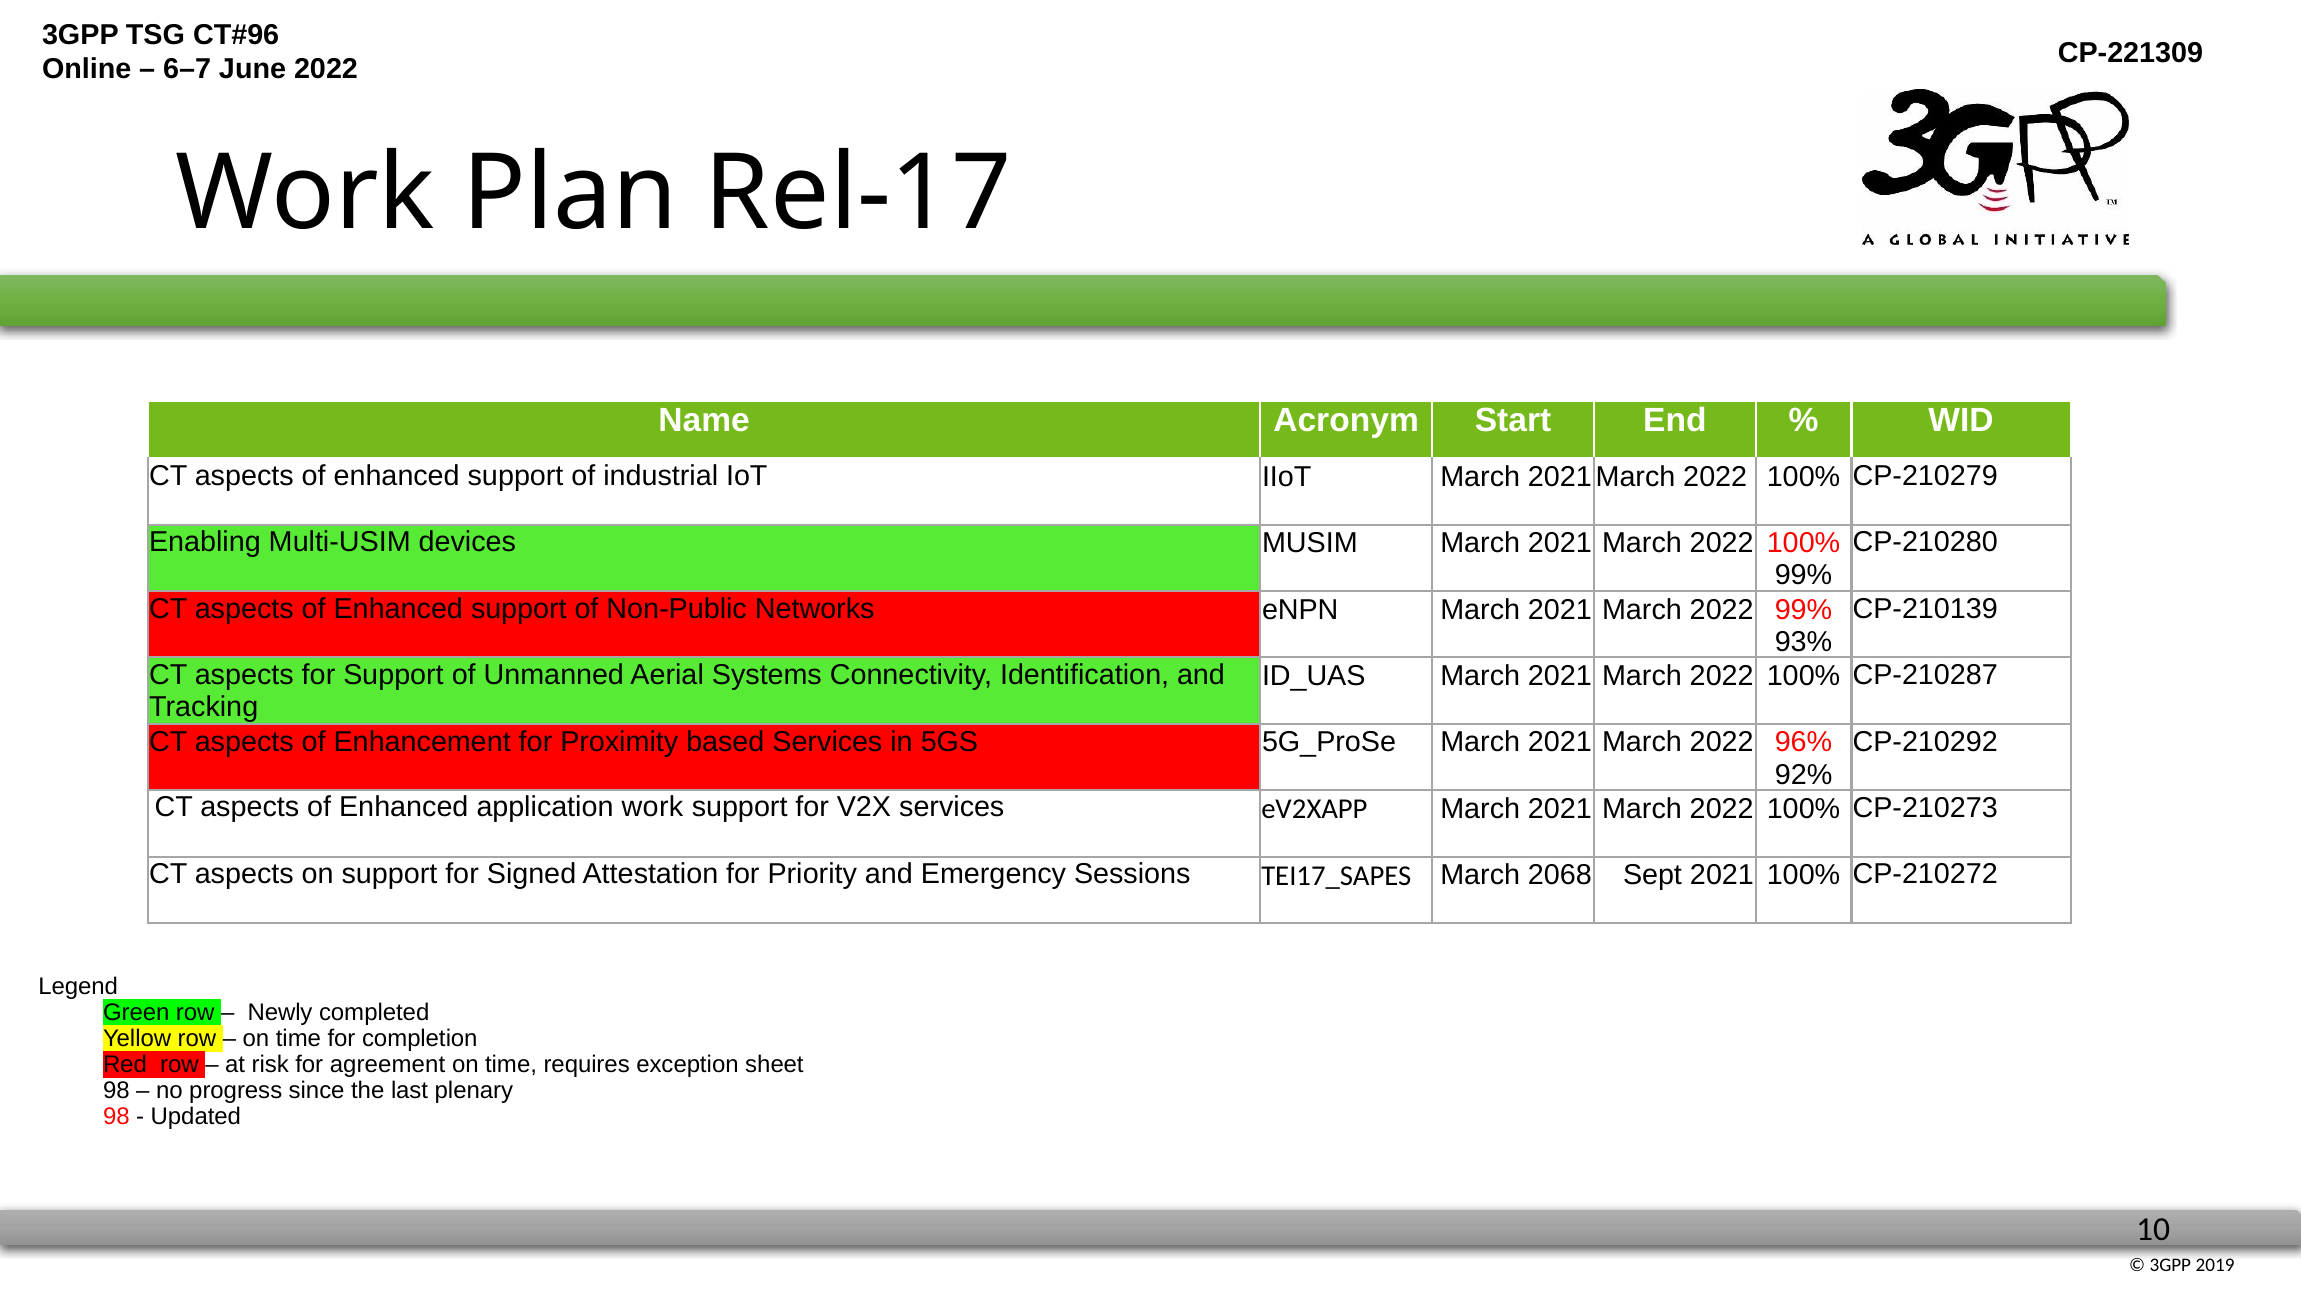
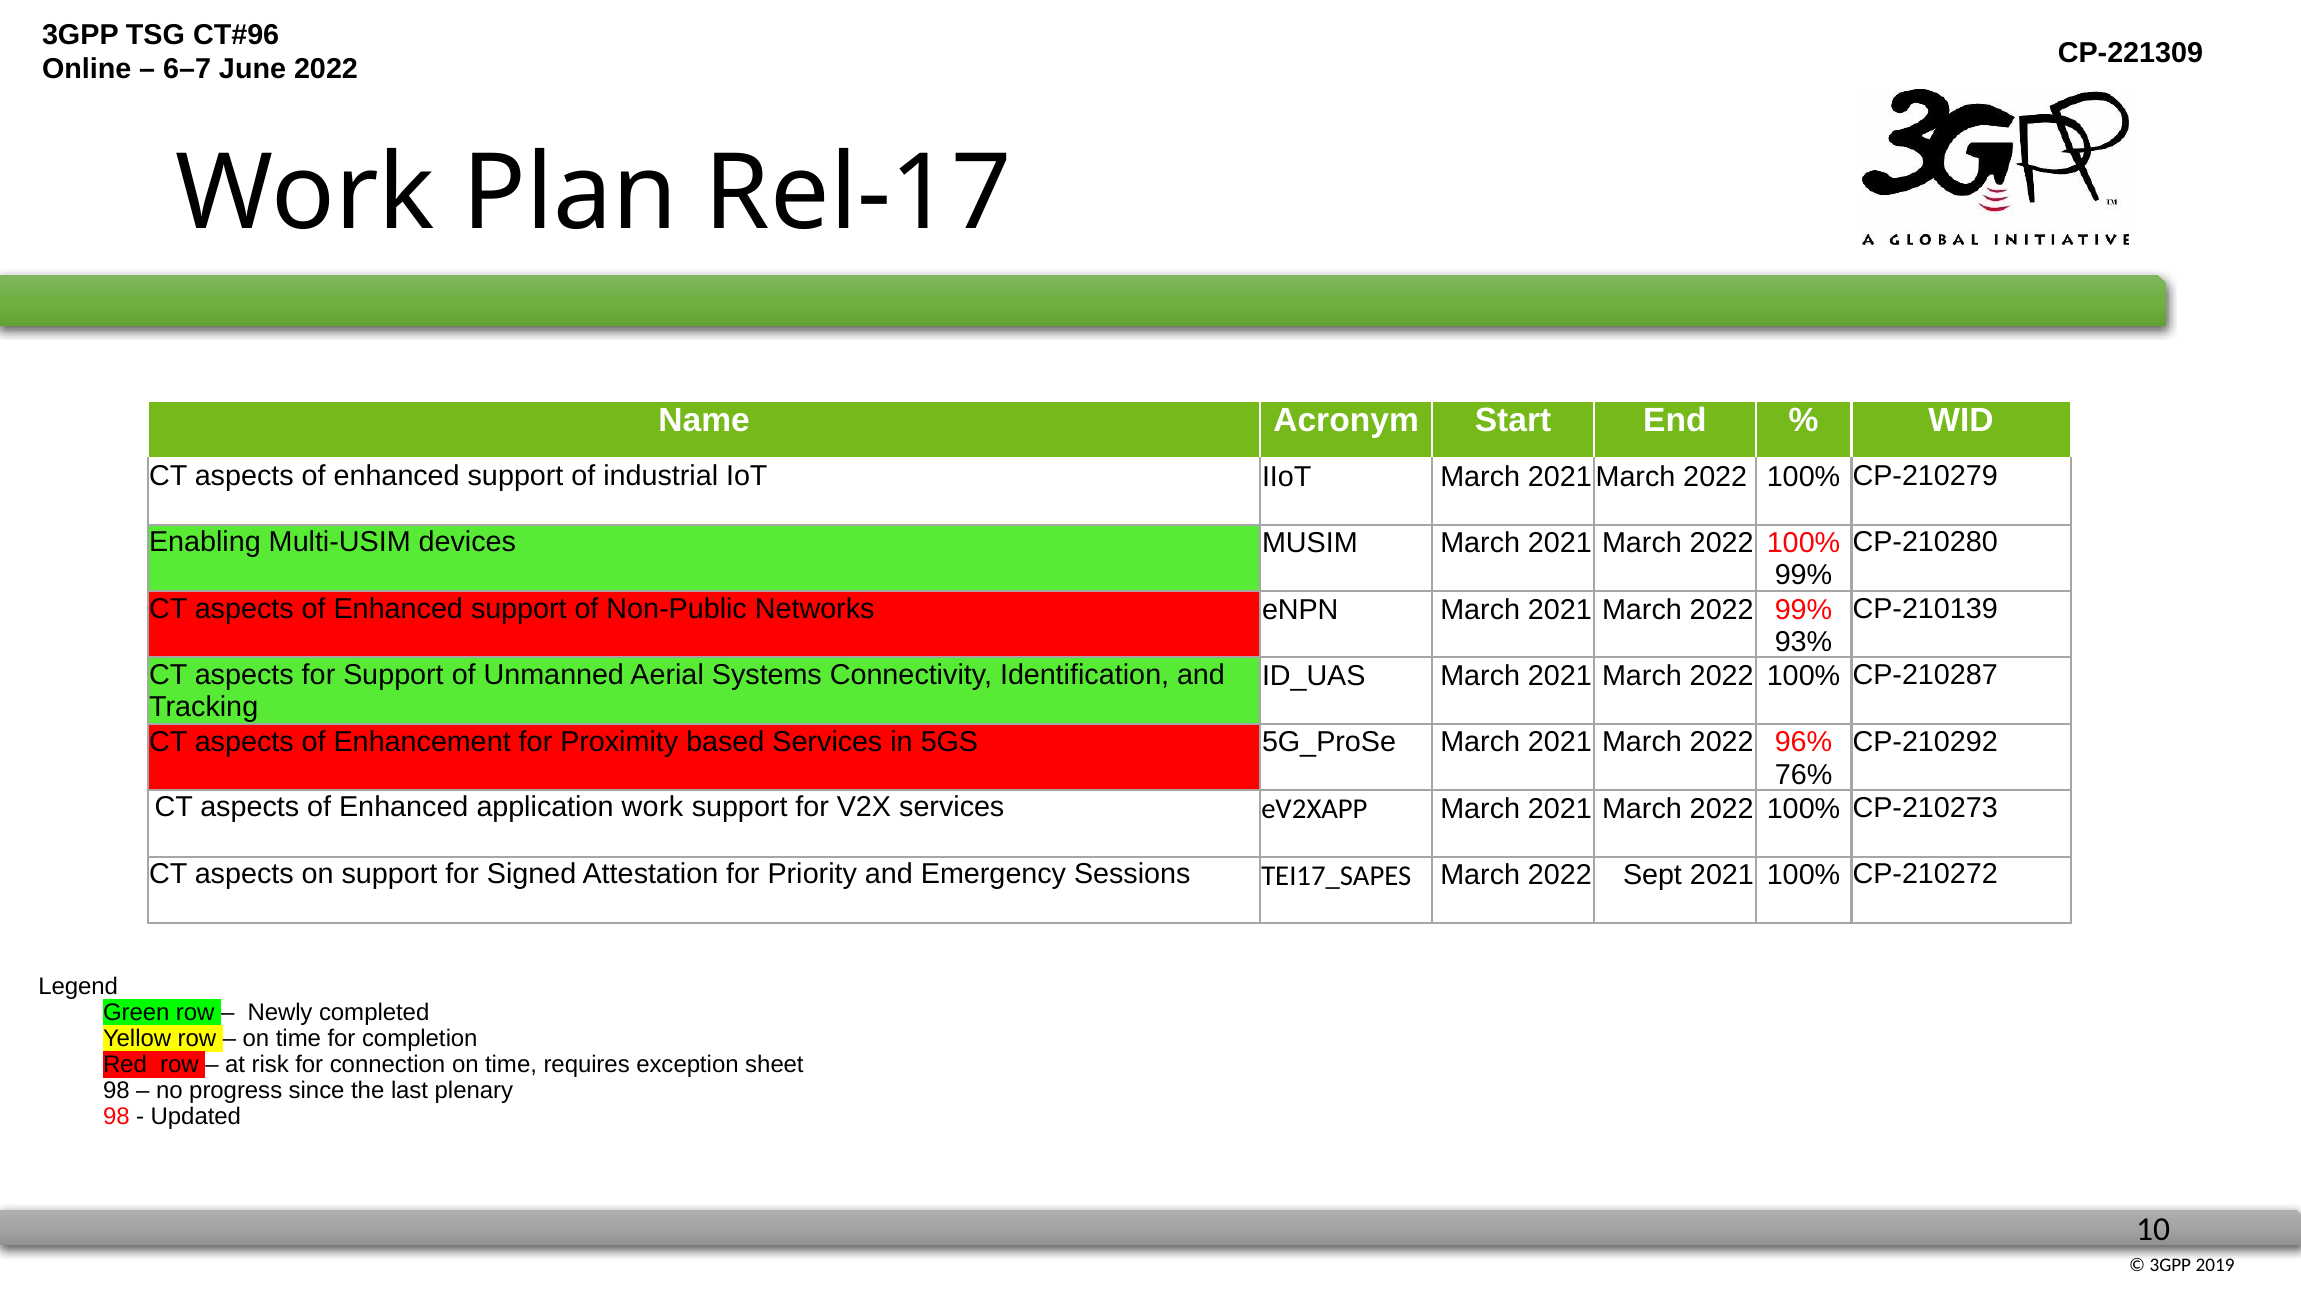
92%: 92% -> 76%
2068 at (1560, 875): 2068 -> 2022
agreement: agreement -> connection
